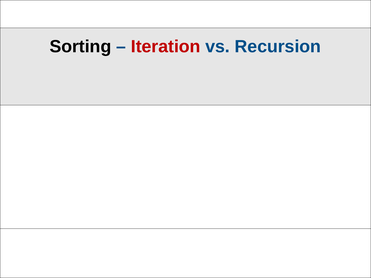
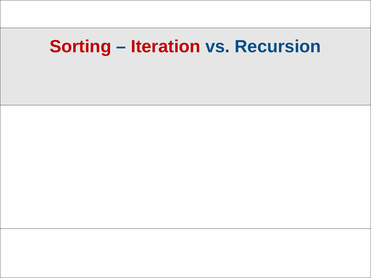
Sorting colour: black -> red
